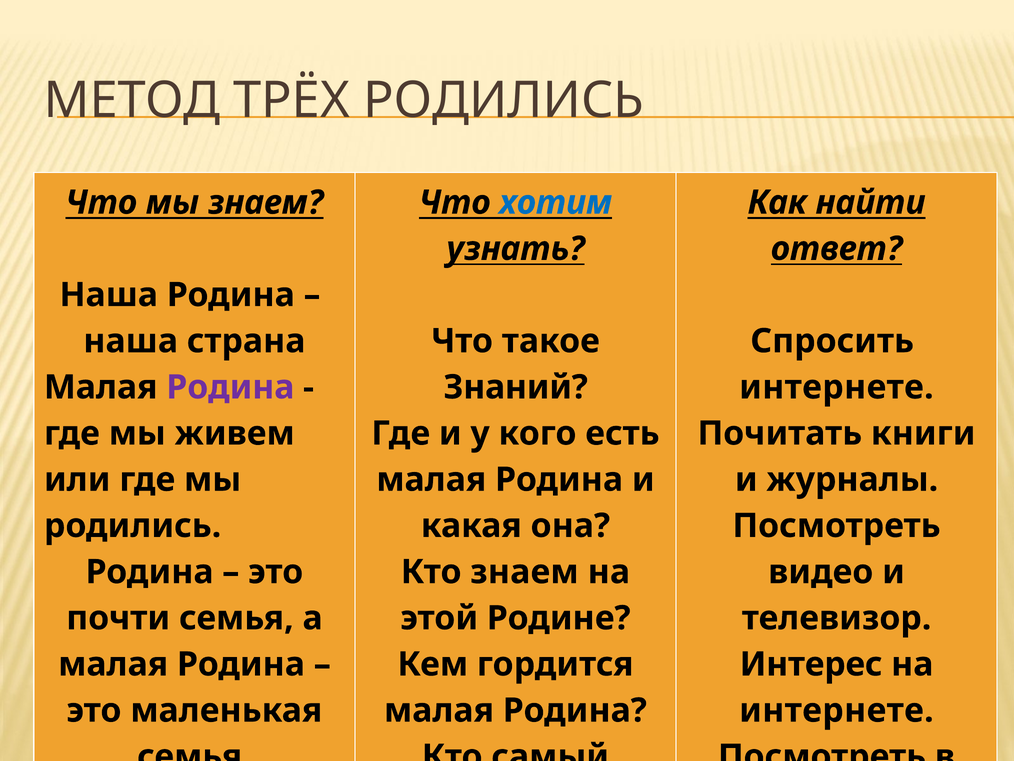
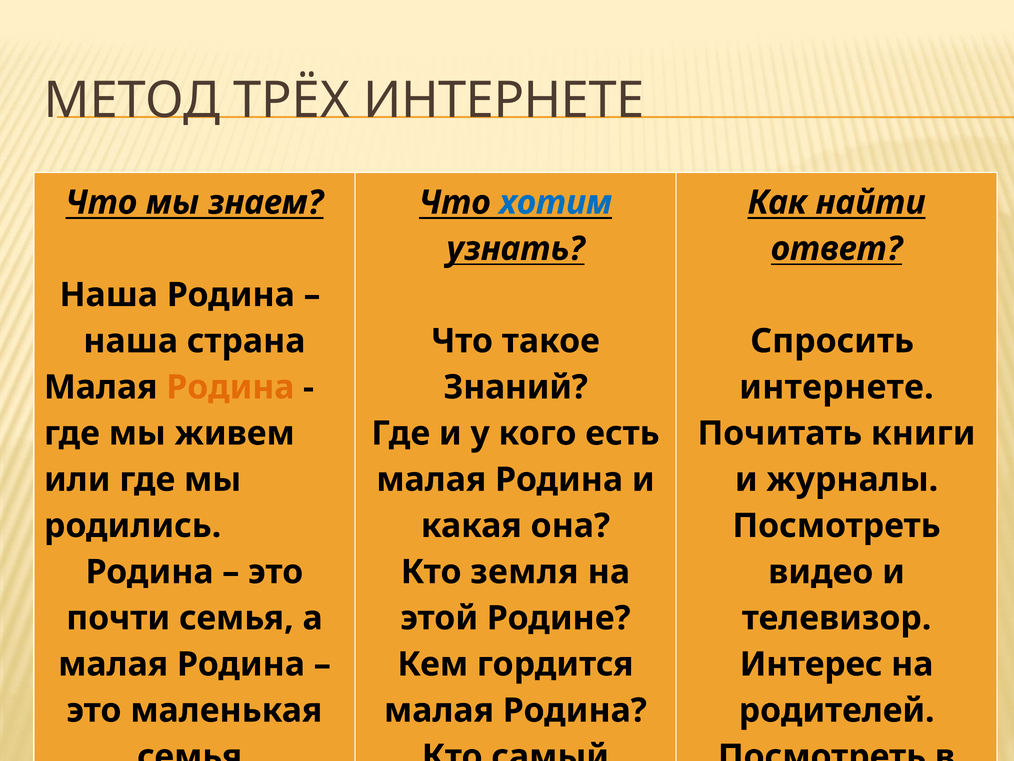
ТРЁХ РОДИЛИСЬ: РОДИЛИСЬ -> ИНТЕРНЕТЕ
Родина at (230, 387) colour: purple -> orange
Кто знаем: знаем -> земля
интернете at (836, 710): интернете -> родителей
